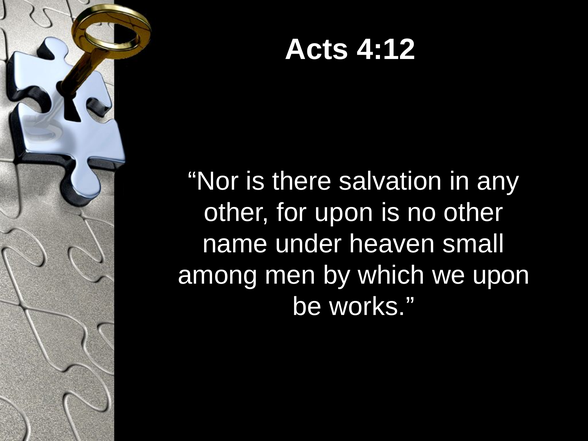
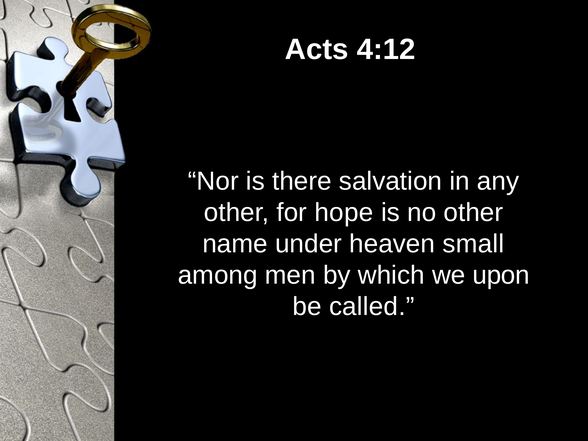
for upon: upon -> hope
works: works -> called
